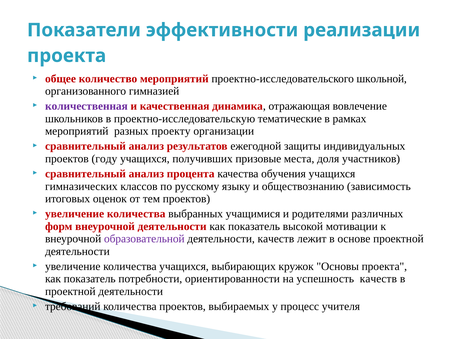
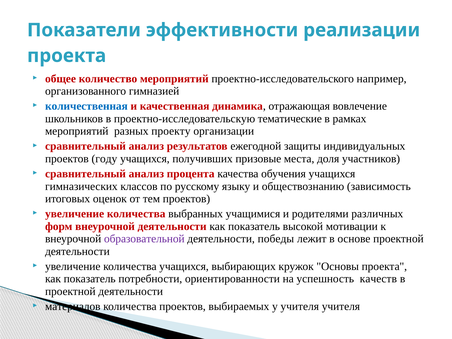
школьной: школьной -> например
количественная colour: purple -> blue
деятельности качеств: качеств -> победы
требований: требований -> материалов
у процесс: процесс -> учителя
